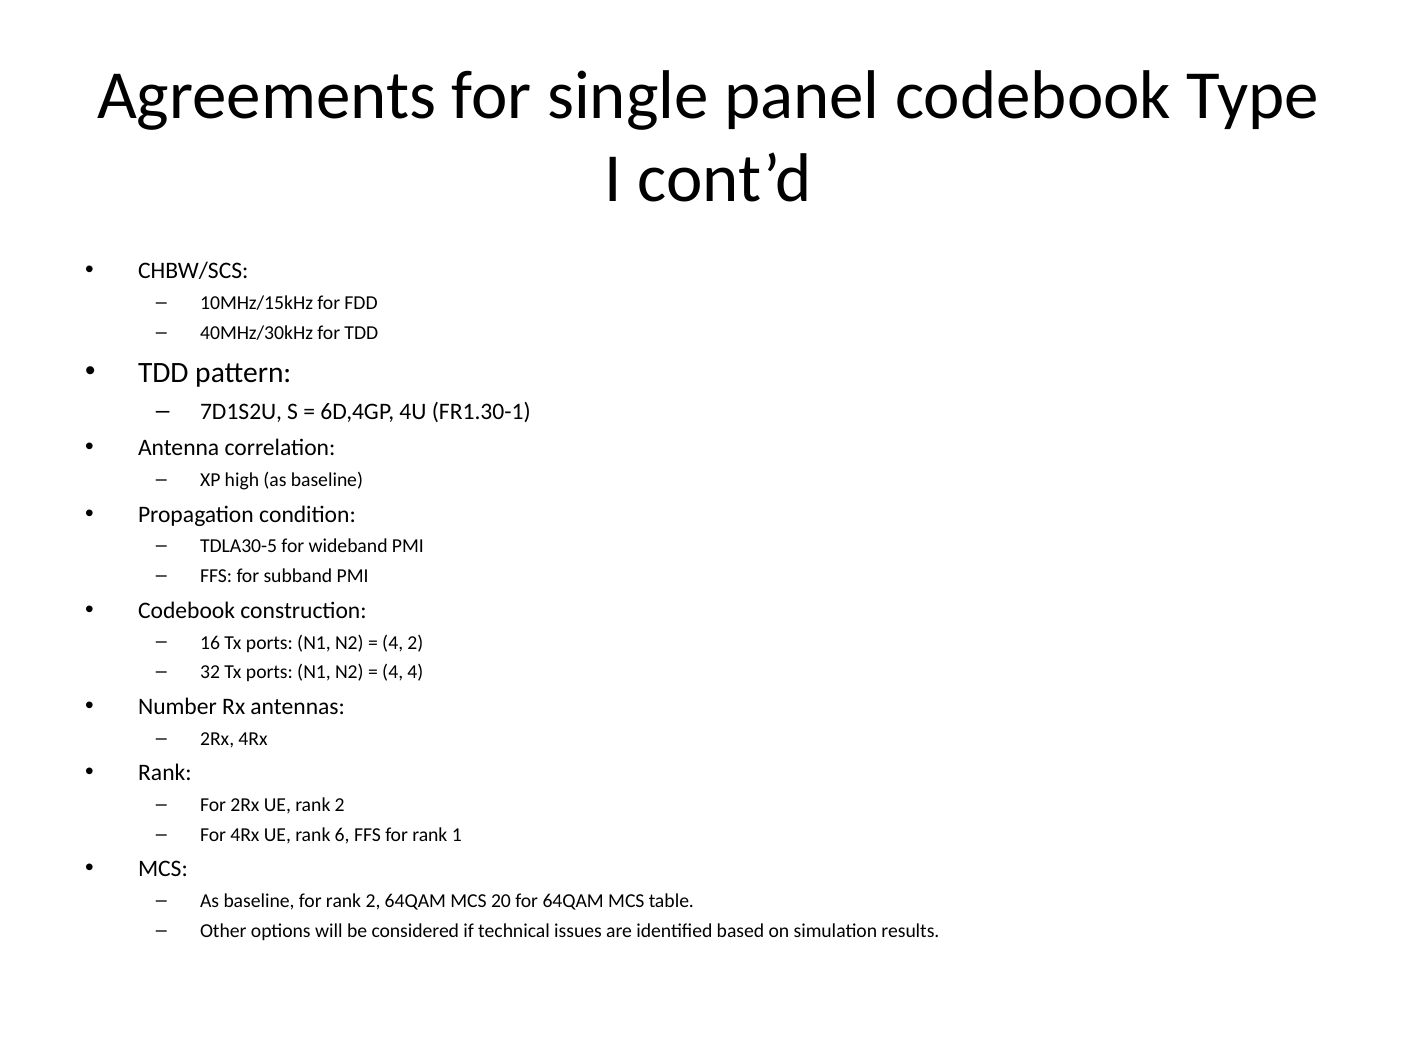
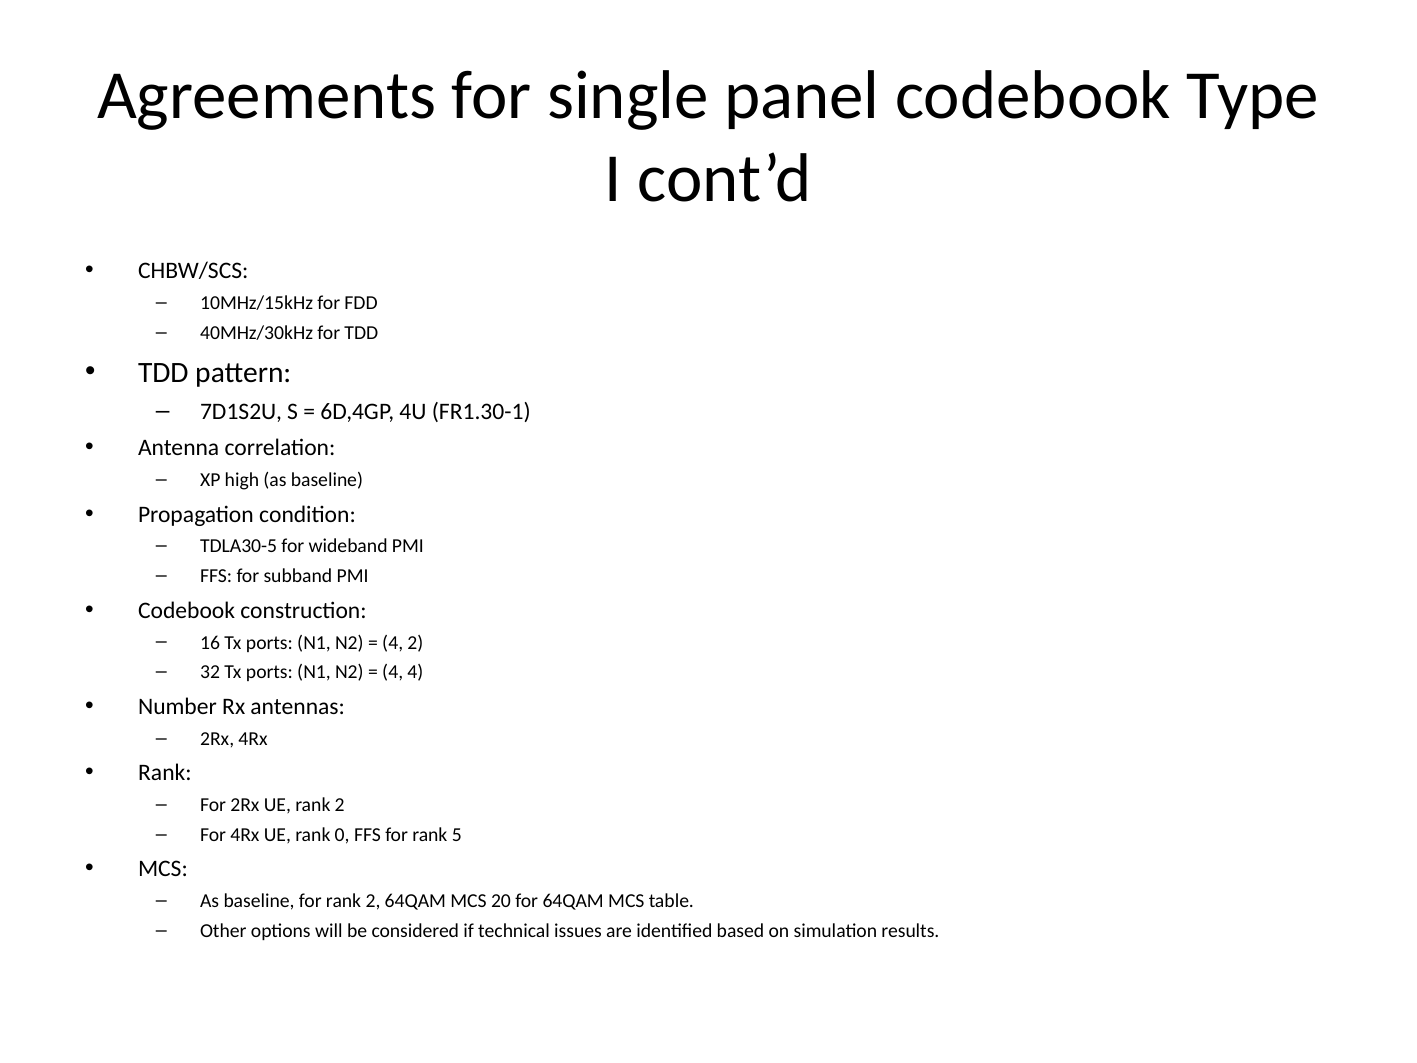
6: 6 -> 0
1: 1 -> 5
